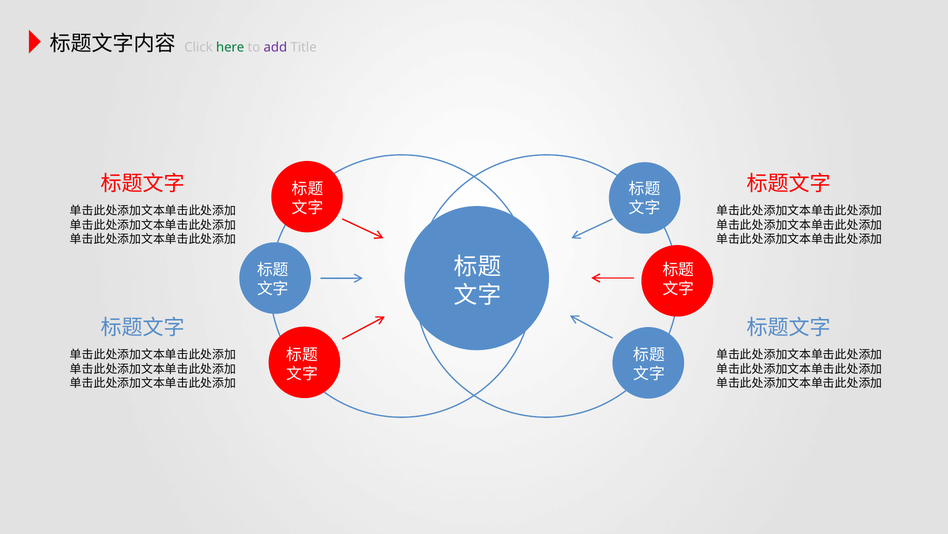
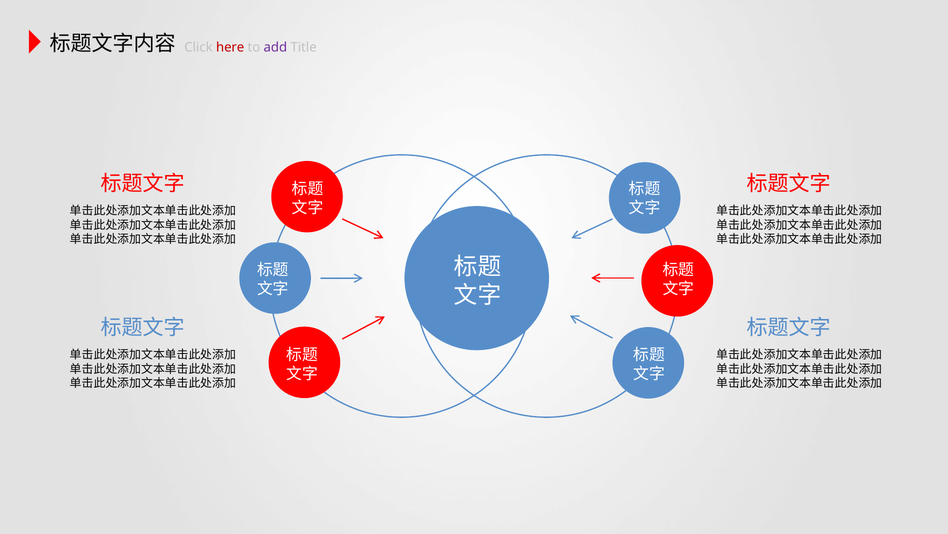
here colour: green -> red
